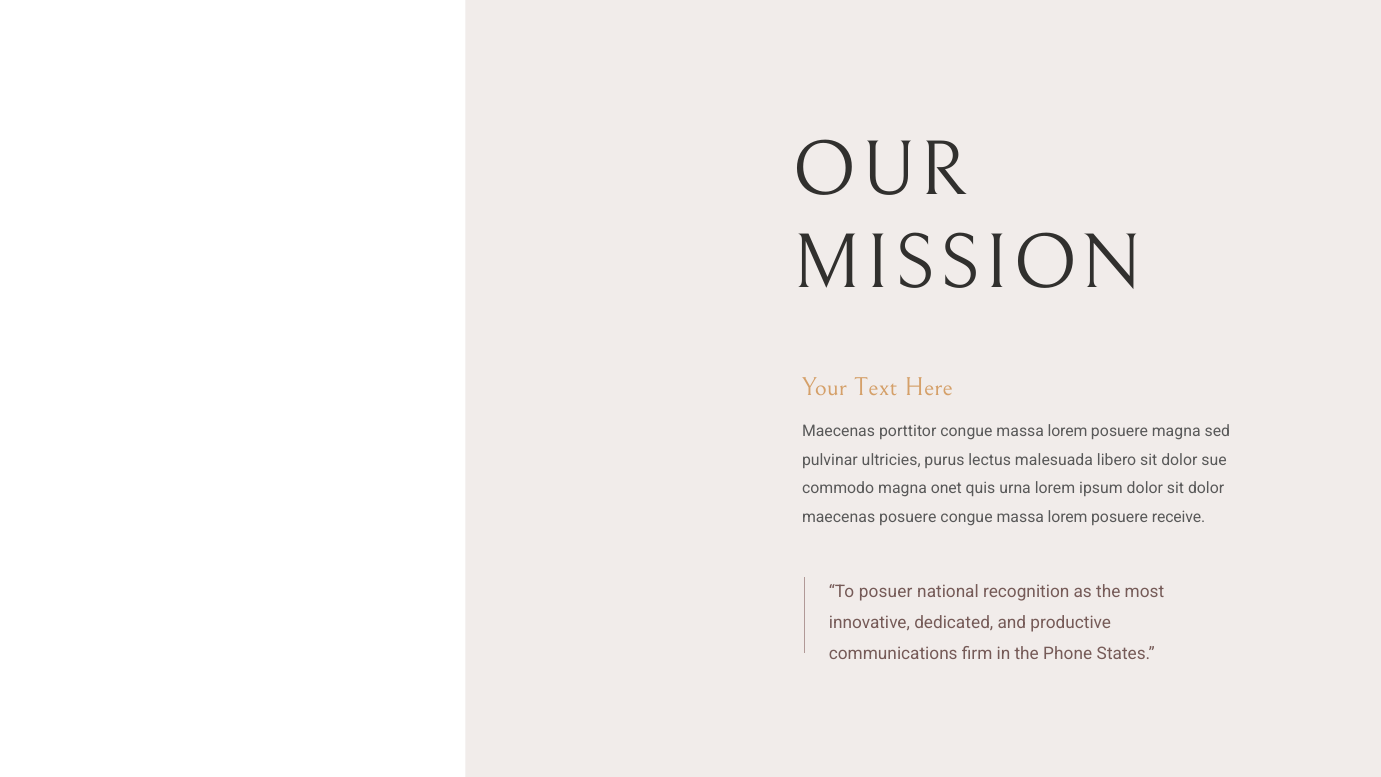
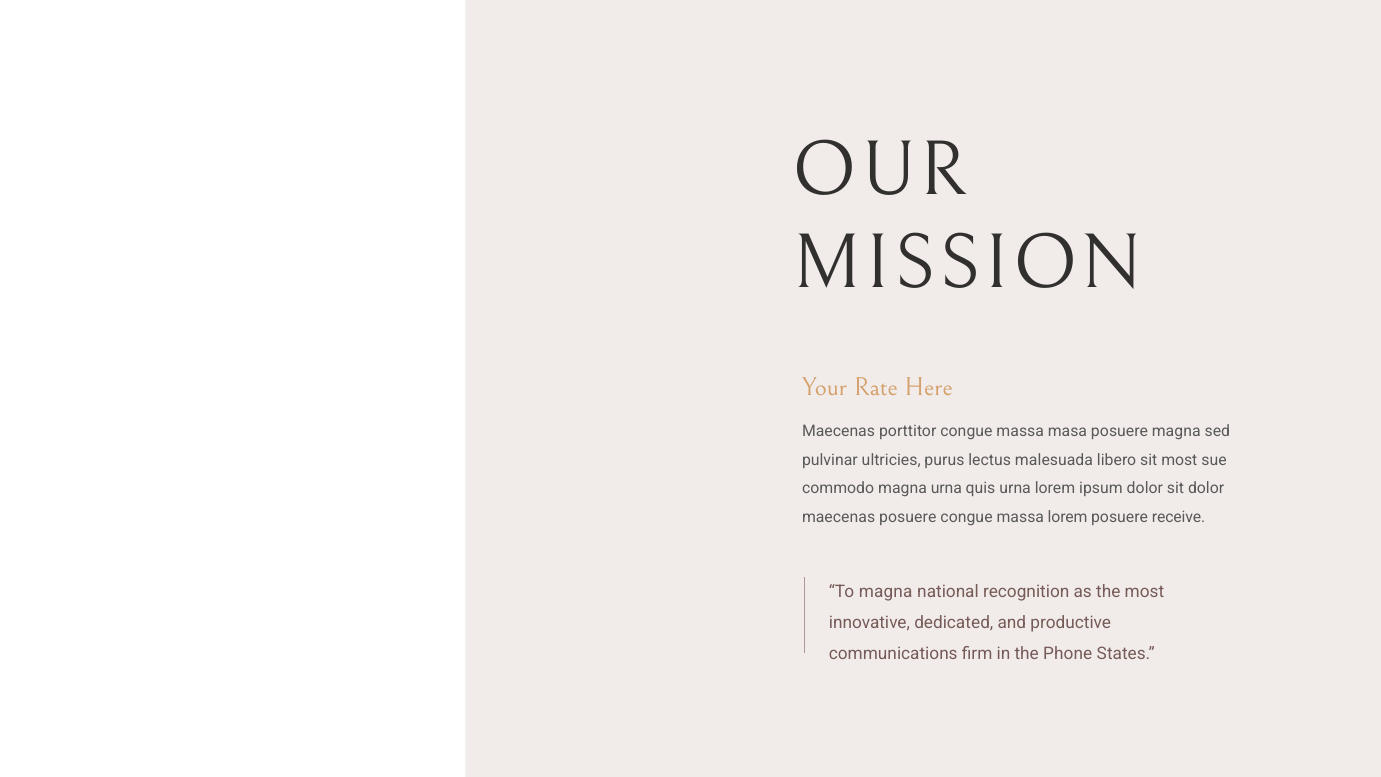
Text: Text -> Rate
porttitor congue massa lorem: lorem -> masa
libero sit dolor: dolor -> most
magna onet: onet -> urna
To posuer: posuer -> magna
